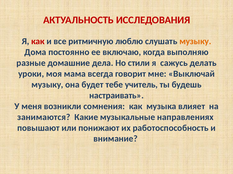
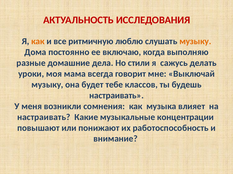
как at (38, 41) colour: red -> orange
учитель: учитель -> классов
занимаются at (44, 118): занимаются -> настраивать
направлениях: направлениях -> концентрации
